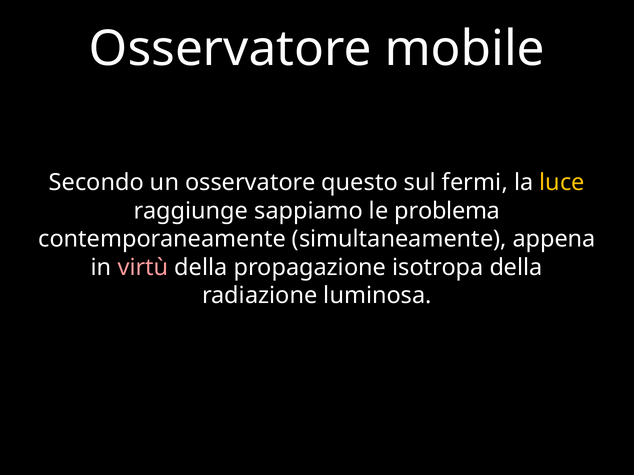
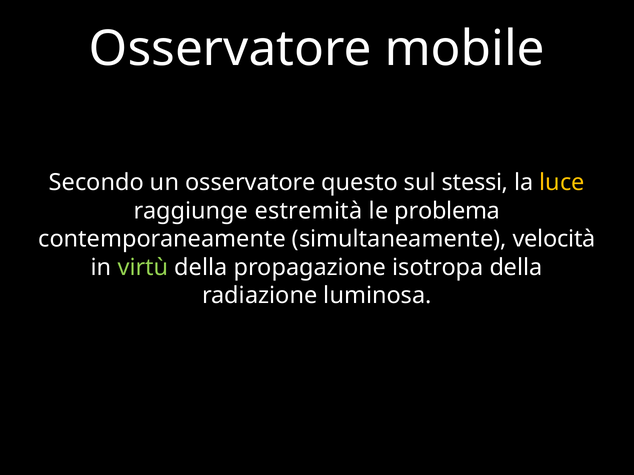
fermi: fermi -> stessi
sappiamo: sappiamo -> estremità
appena: appena -> velocità
virtù colour: pink -> light green
